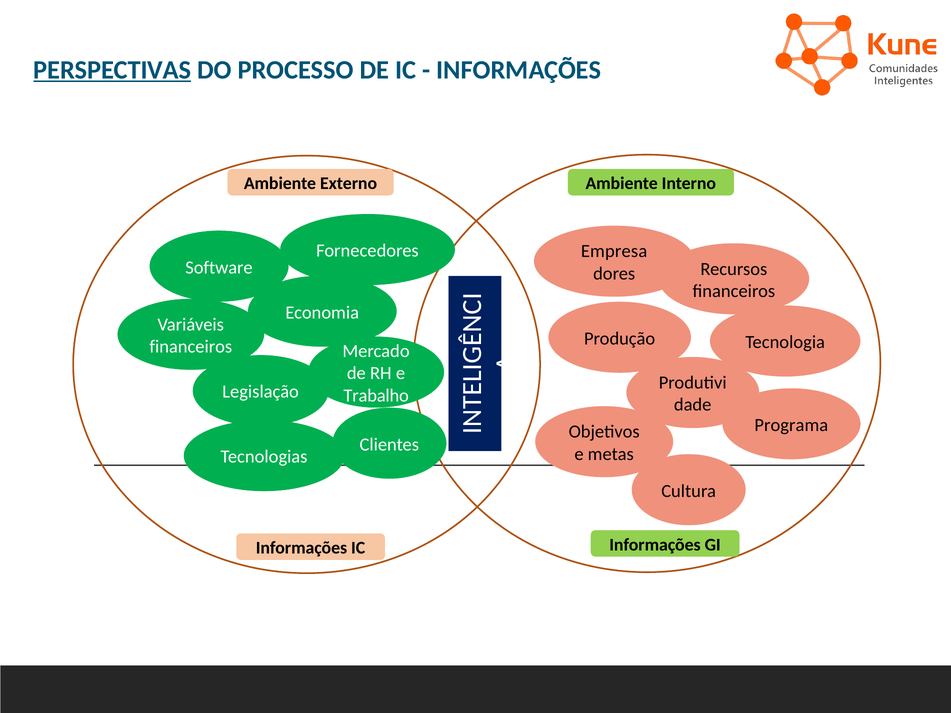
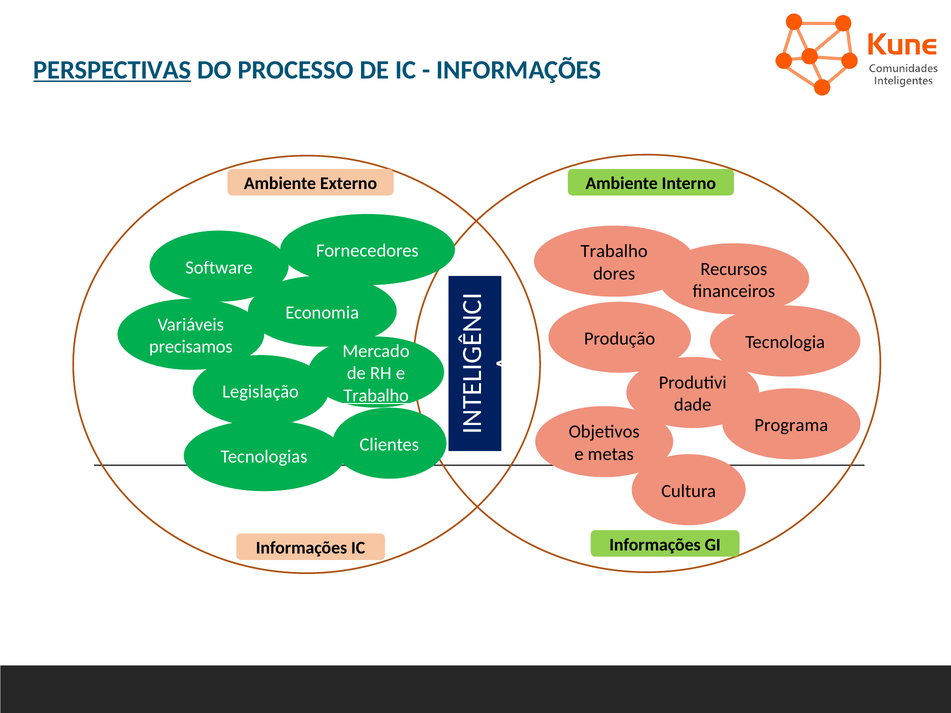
Empresa at (614, 251): Empresa -> Trabalho
financeiros at (191, 347): financeiros -> precisamos
Trabalho at (376, 396) underline: none -> present
